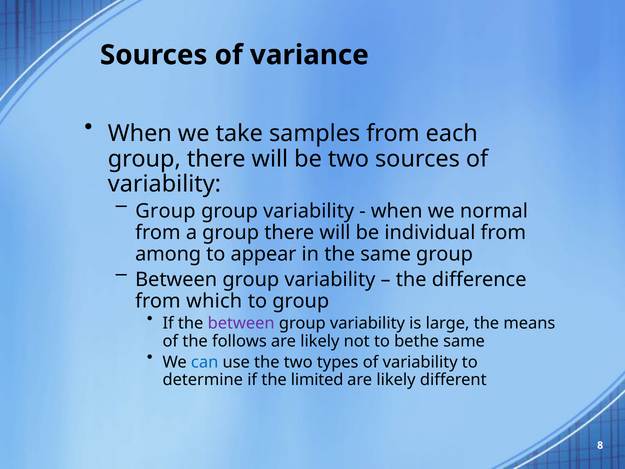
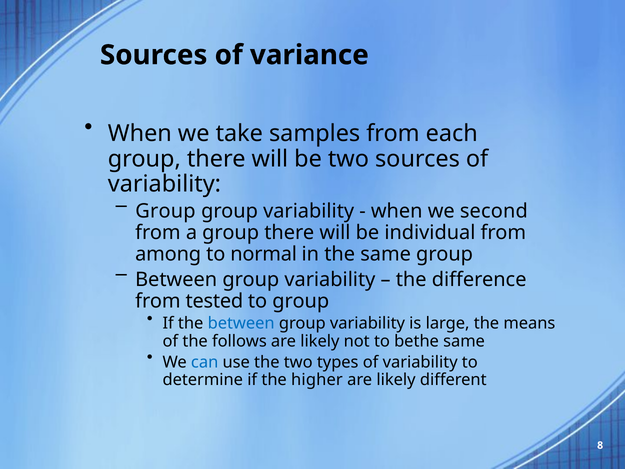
normal: normal -> second
appear: appear -> normal
which: which -> tested
between at (241, 323) colour: purple -> blue
limited: limited -> higher
